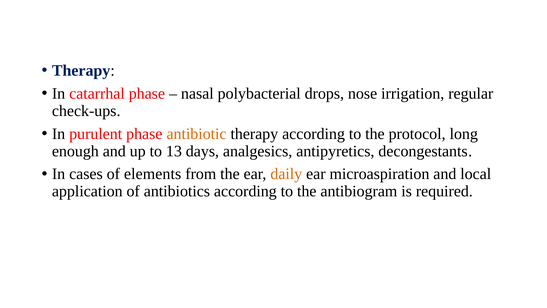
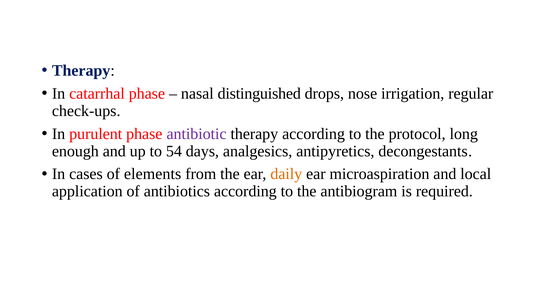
polybacterial: polybacterial -> distinguished
antibiotic colour: orange -> purple
13: 13 -> 54
